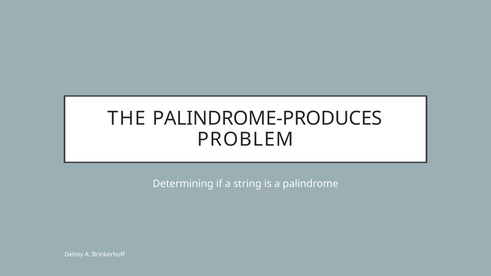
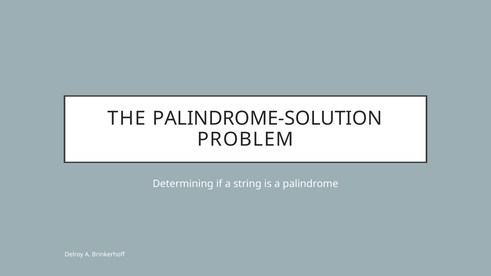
PALINDROME-PRODUCES: PALINDROME-PRODUCES -> PALINDROME-SOLUTION
